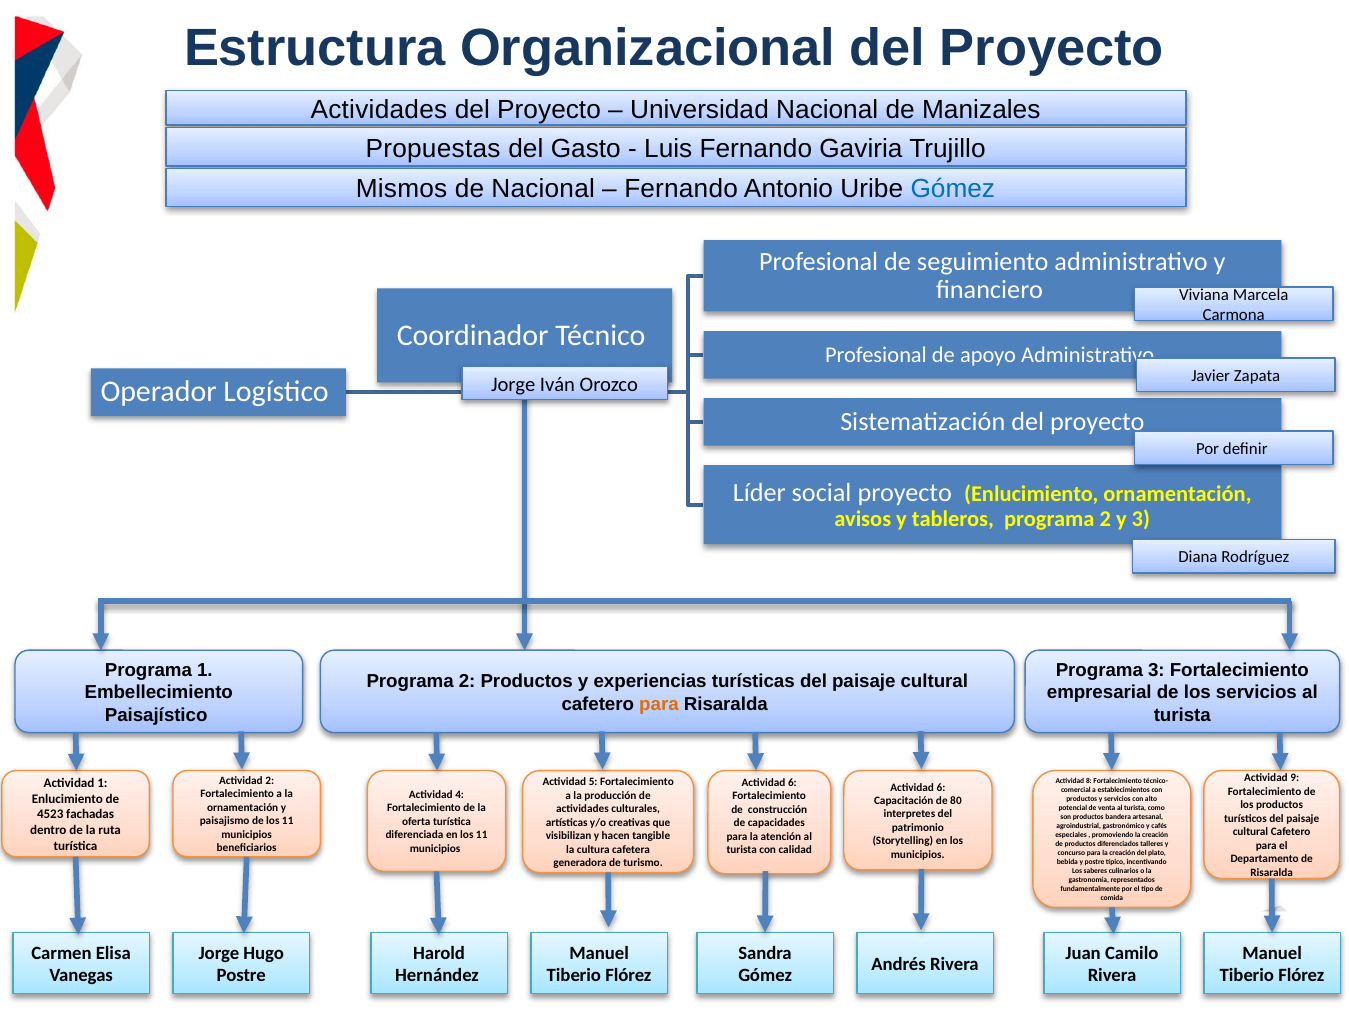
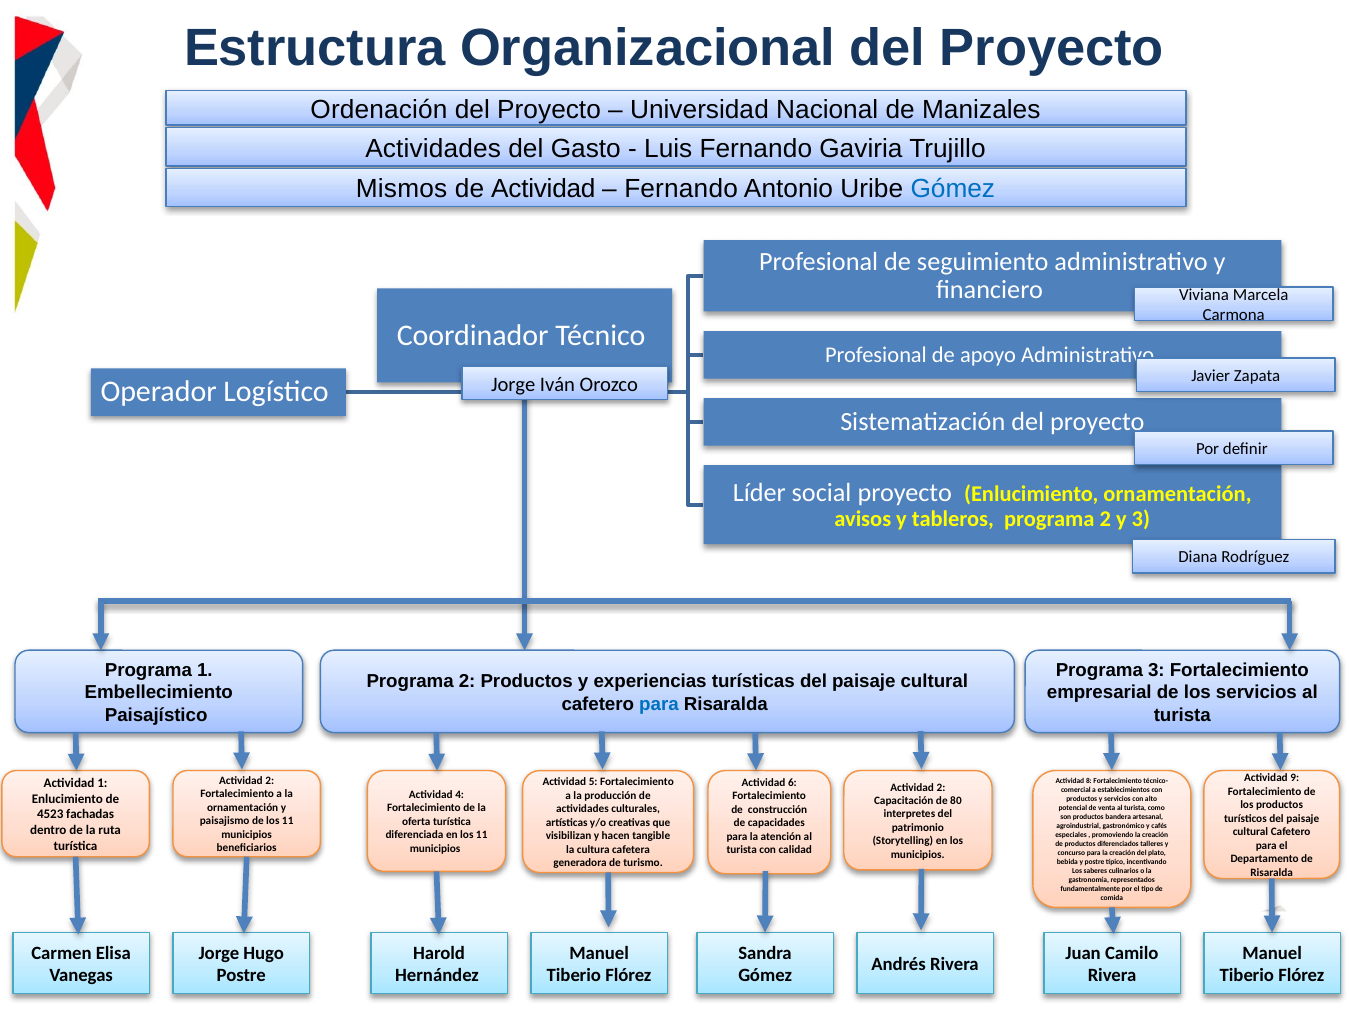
Actividades at (379, 110): Actividades -> Ordenación
Propuestas at (433, 149): Propuestas -> Actividades
de Nacional: Nacional -> Actividad
para at (659, 704) colour: orange -> blue
6 at (941, 788): 6 -> 2
